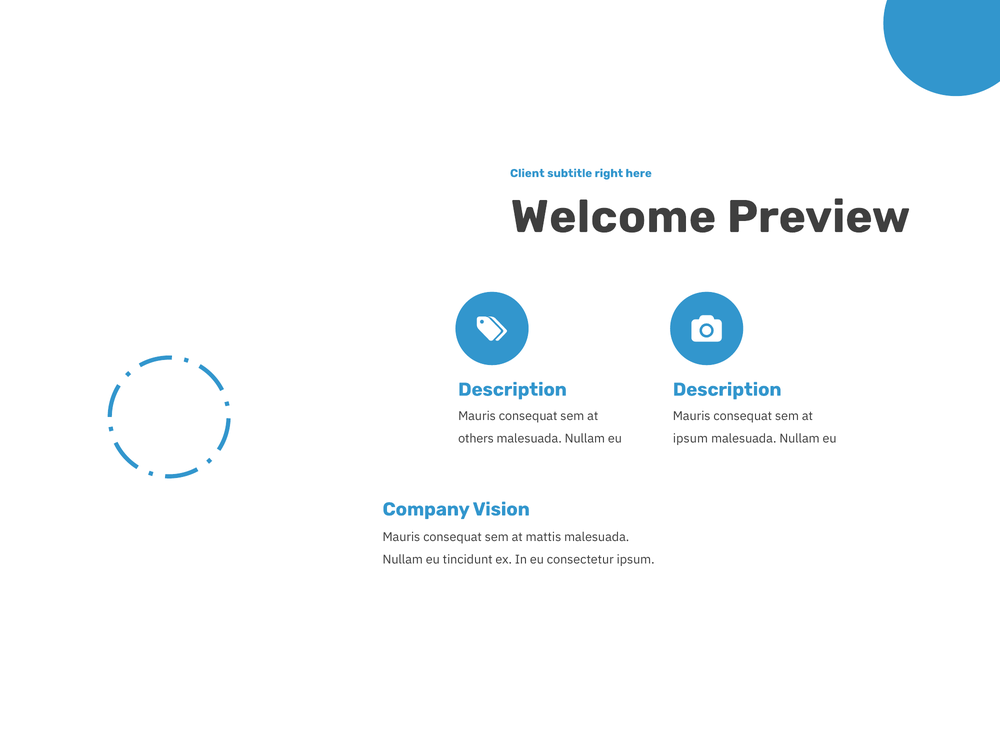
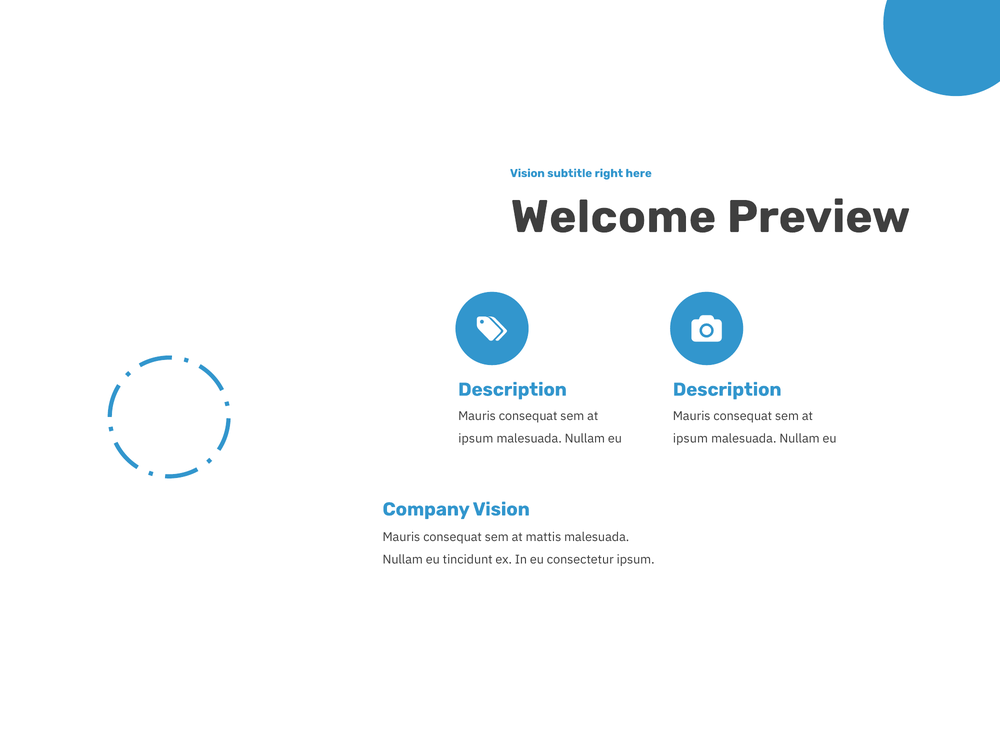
Client at (527, 173): Client -> Vision
others at (476, 438): others -> ipsum
